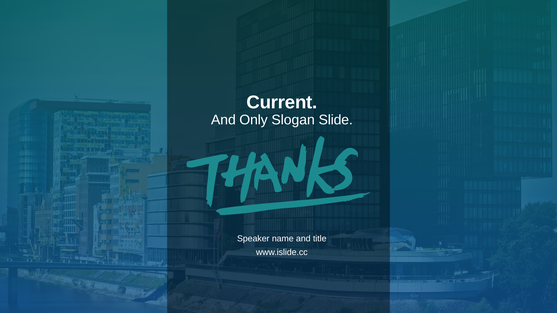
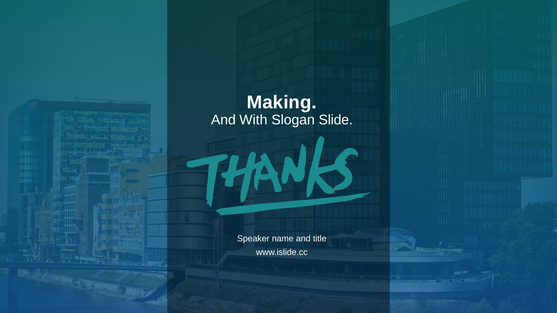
Current: Current -> Making
Only: Only -> With
